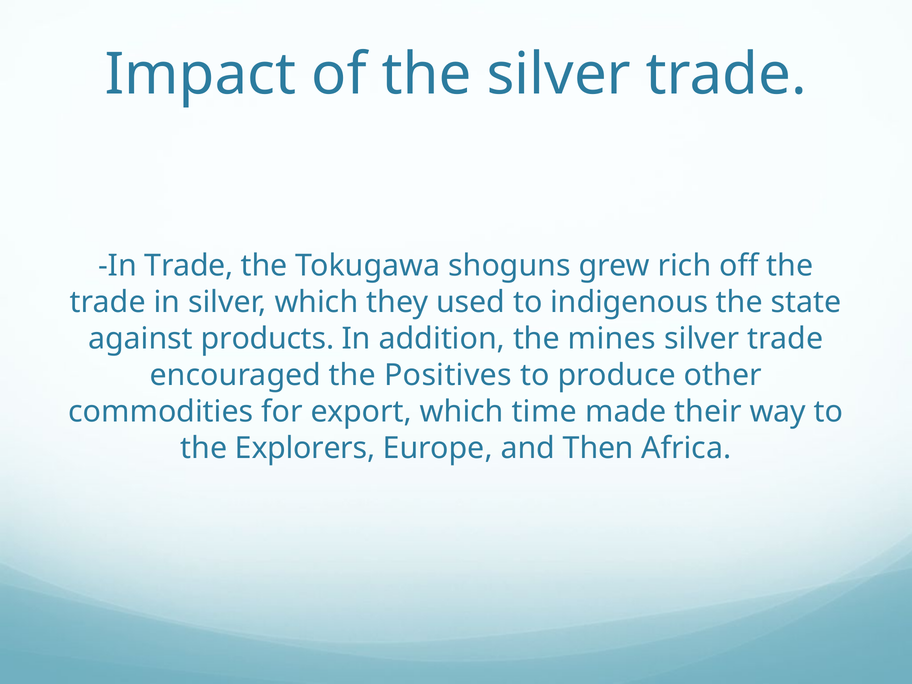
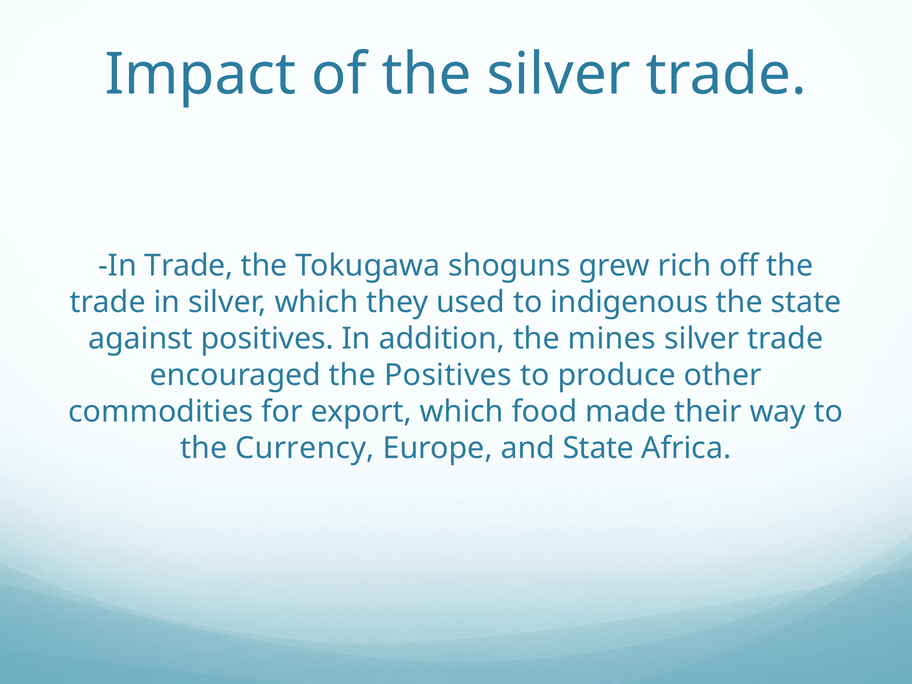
against products: products -> positives
time: time -> food
Explorers: Explorers -> Currency
and Then: Then -> State
